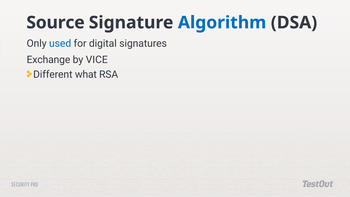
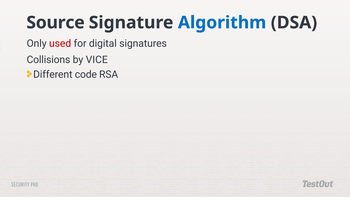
used colour: blue -> red
Exchange: Exchange -> Collisions
what: what -> code
